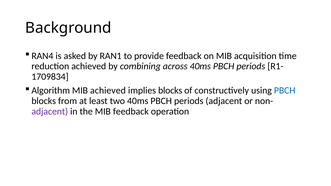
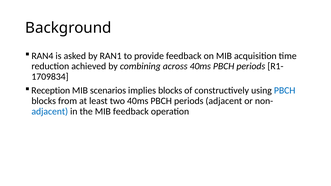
Algorithm: Algorithm -> Reception
MIB achieved: achieved -> scenarios
adjacent at (50, 111) colour: purple -> blue
